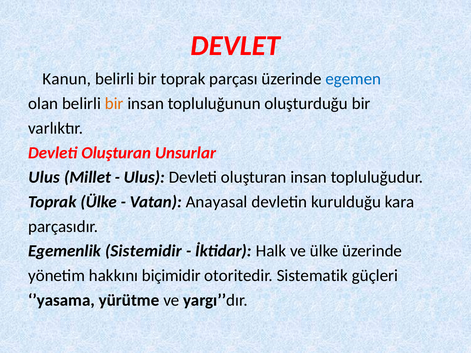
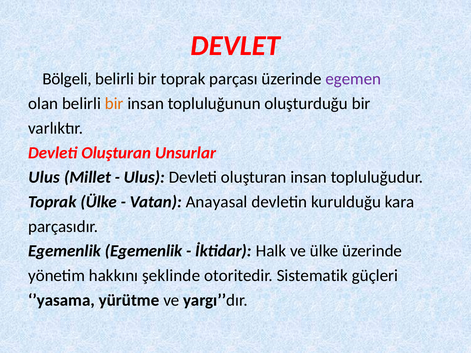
Kanun: Kanun -> Bölgeli
egemen colour: blue -> purple
Egemenlik Sistemidir: Sistemidir -> Egemenlik
biçimidir: biçimidir -> şeklinde
